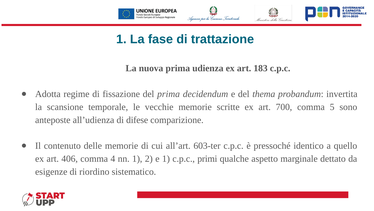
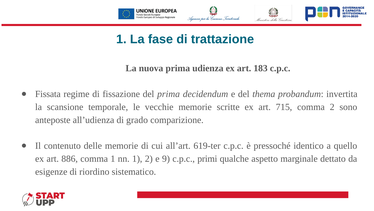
Adotta: Adotta -> Fissata
700: 700 -> 715
comma 5: 5 -> 2
difese: difese -> grado
603-ter: 603-ter -> 619-ter
406: 406 -> 886
comma 4: 4 -> 1
e 1: 1 -> 9
